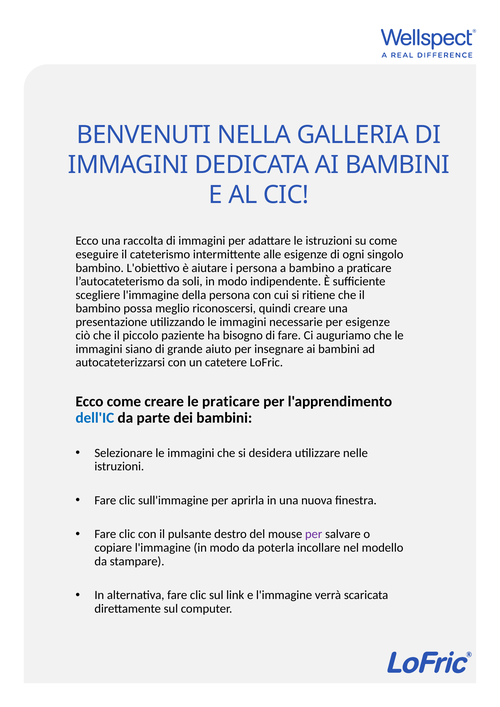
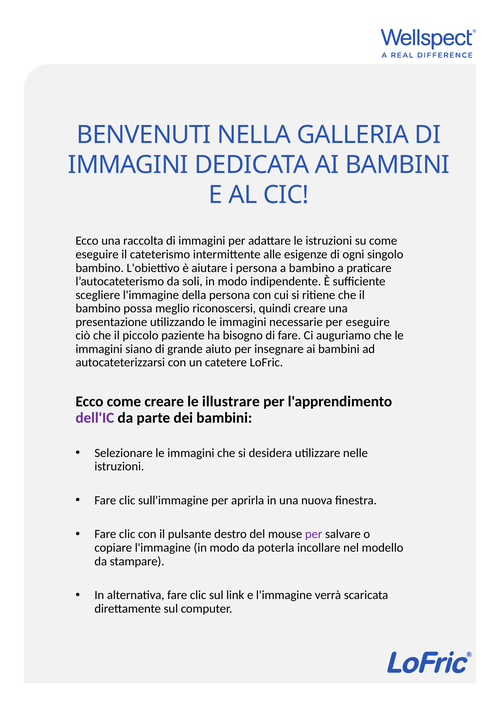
per esigenze: esigenze -> eseguire
le praticare: praticare -> illustrare
dell'IC colour: blue -> purple
